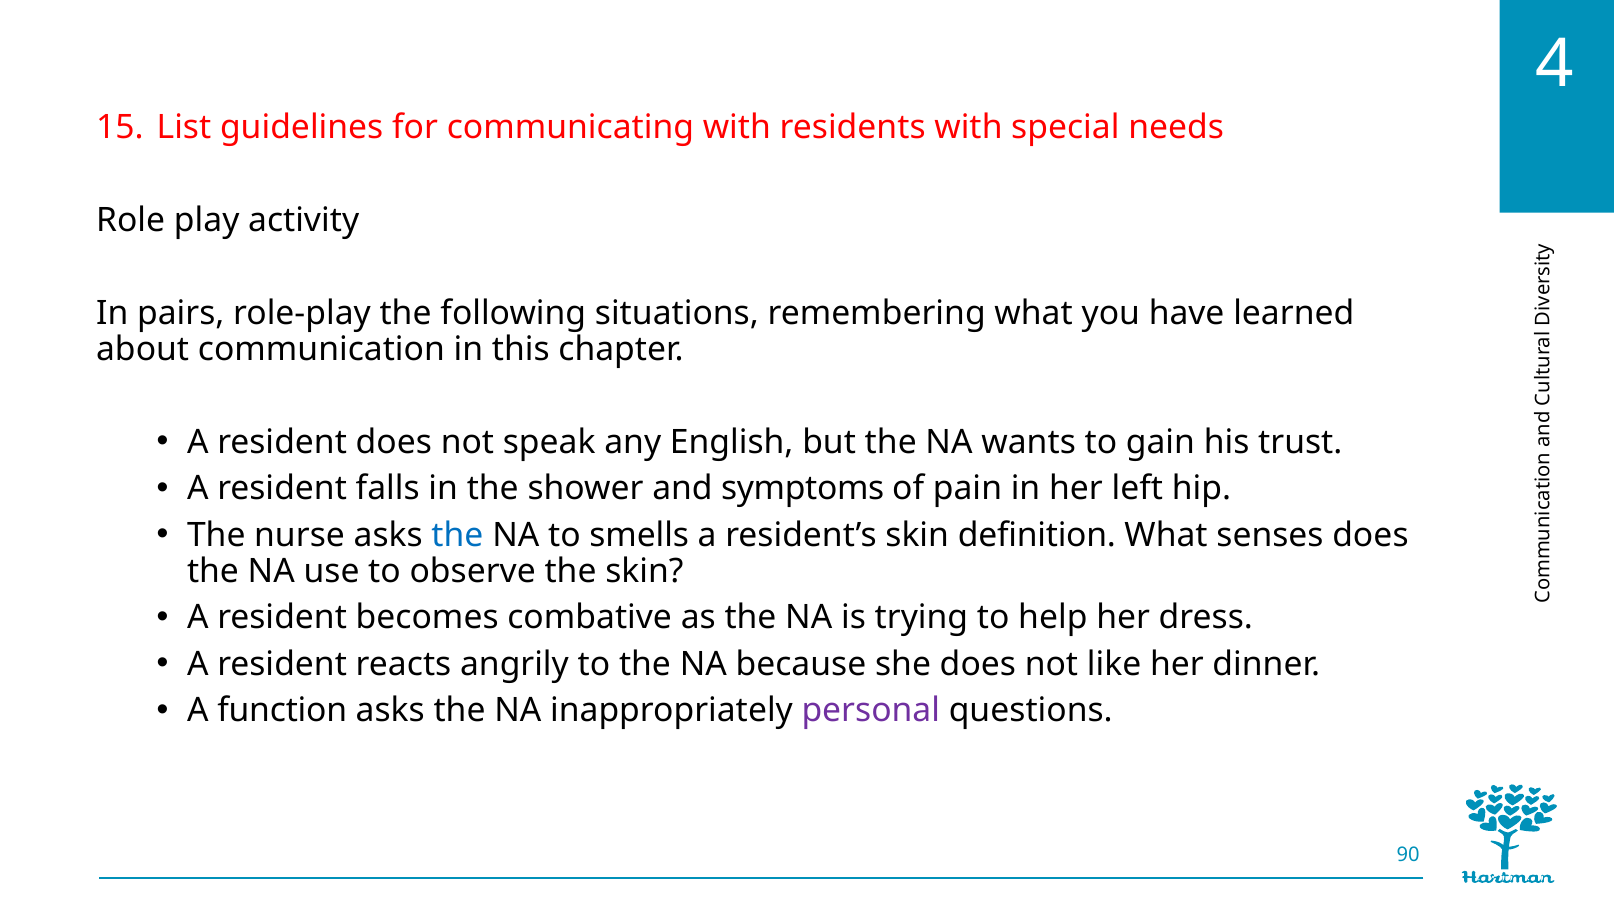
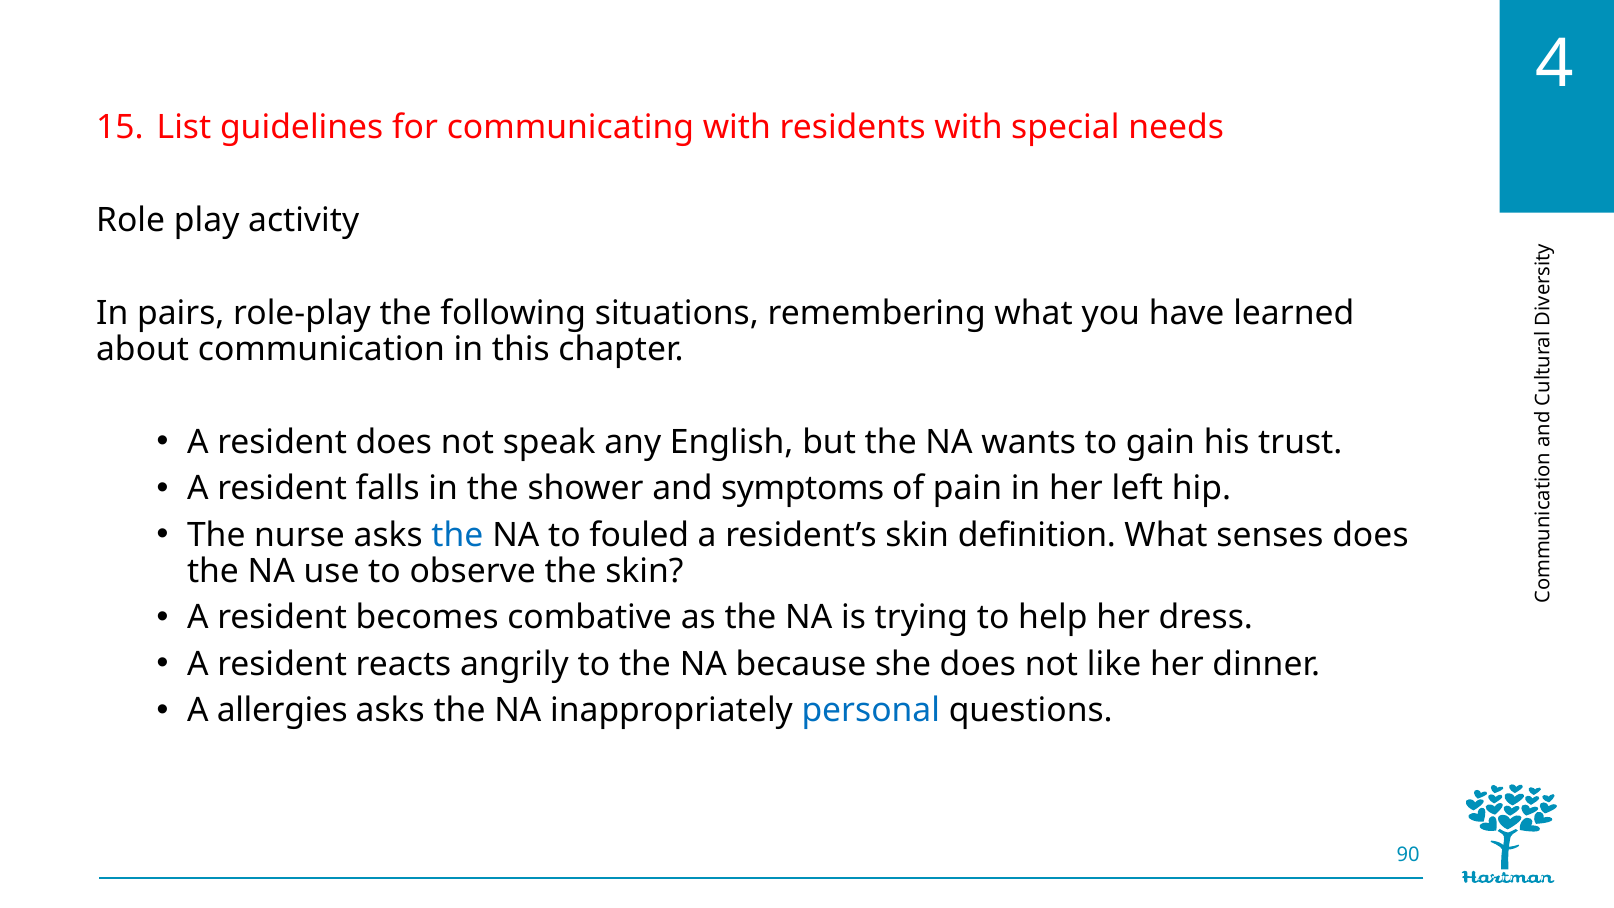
smells: smells -> fouled
function: function -> allergies
personal colour: purple -> blue
